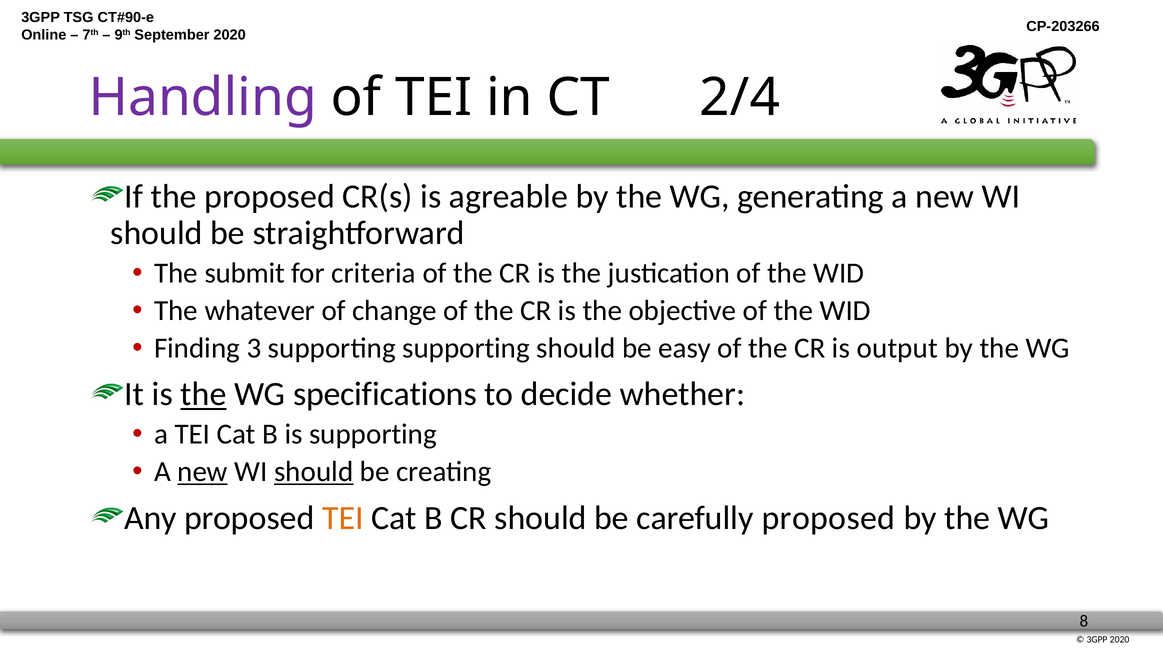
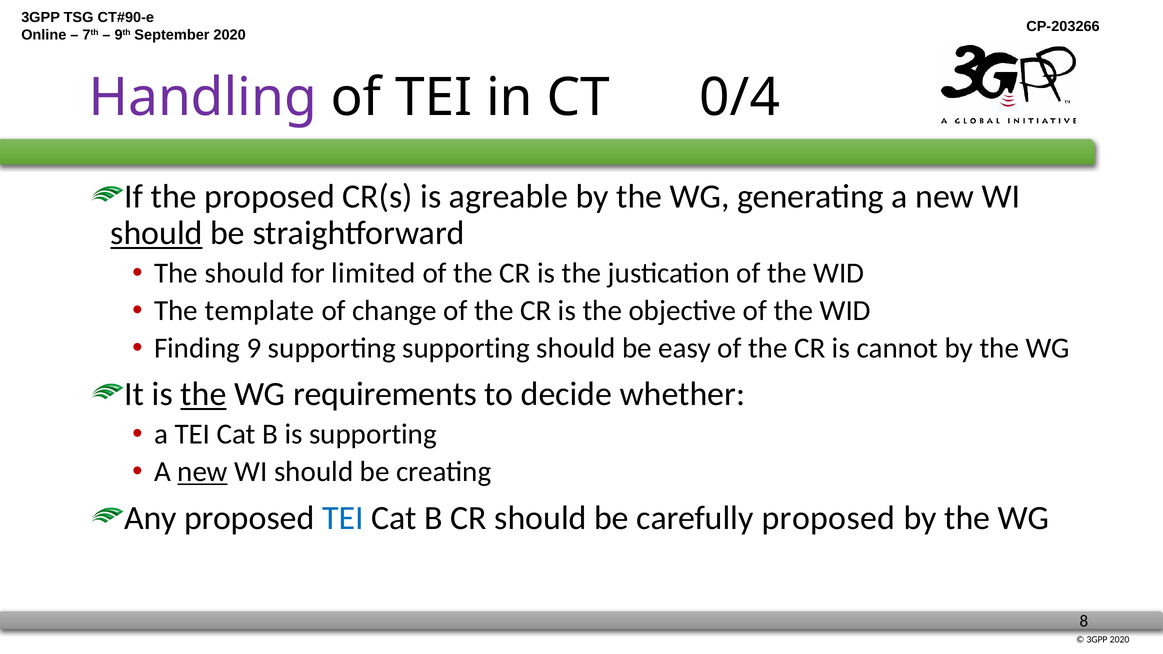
2/4: 2/4 -> 0/4
should at (157, 233) underline: none -> present
The submit: submit -> should
criteria: criteria -> limited
whatever: whatever -> template
3: 3 -> 9
output: output -> cannot
specifications: specifications -> requirements
should at (314, 472) underline: present -> none
TEI at (343, 518) colour: orange -> blue
